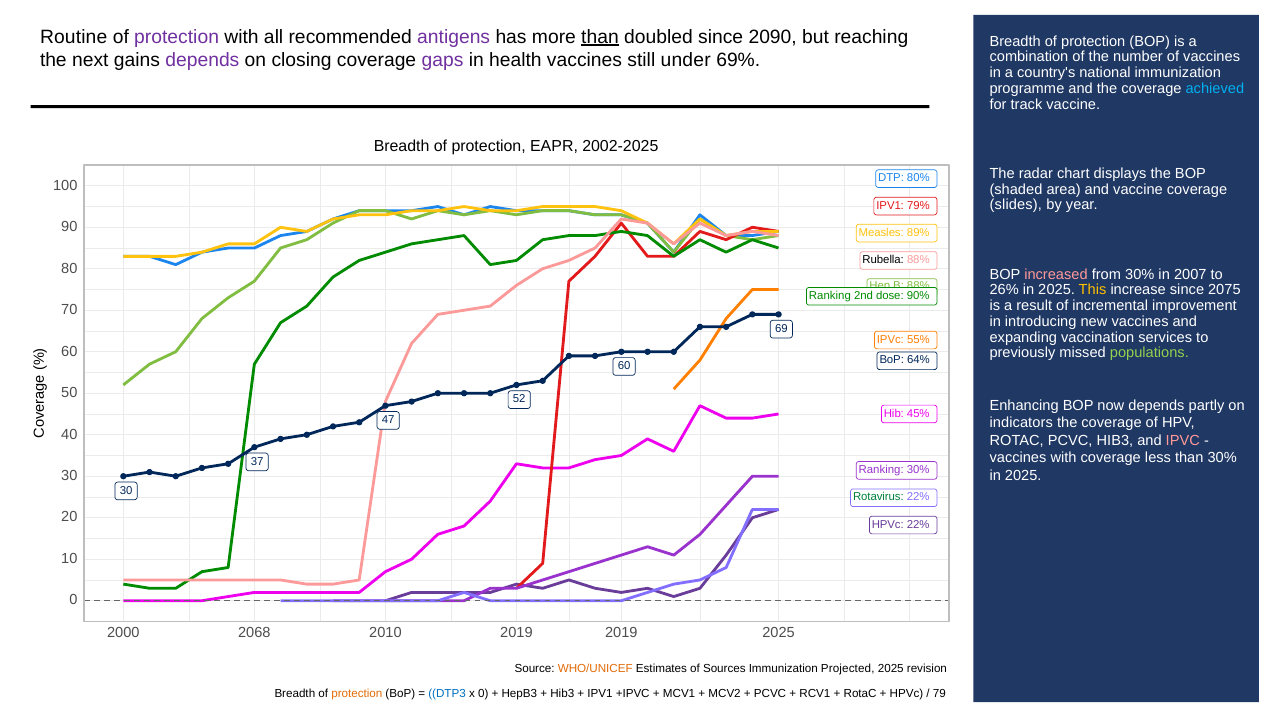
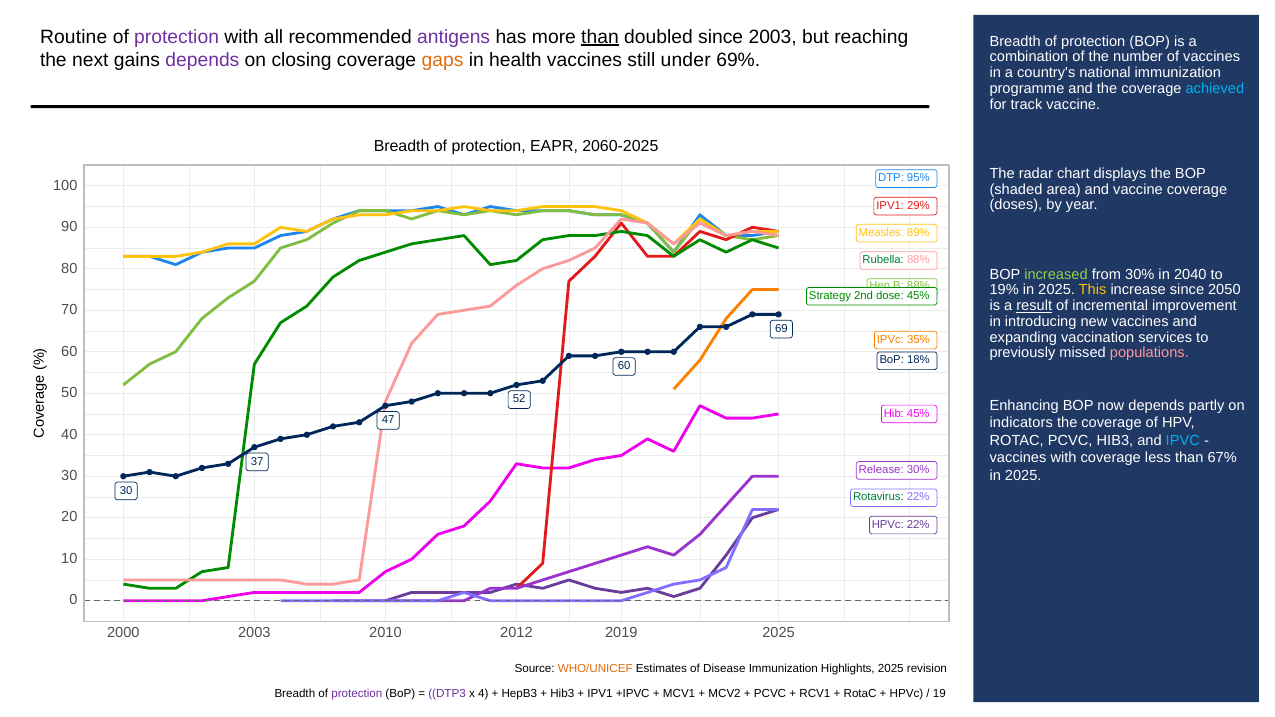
since 2090: 2090 -> 2003
gaps colour: purple -> orange
2002-2025: 2002-2025 -> 2060-2025
80%: 80% -> 95%
slides: slides -> doses
79%: 79% -> 29%
Rubella colour: black -> green
increased colour: pink -> light green
2007: 2007 -> 2040
26%: 26% -> 19%
2075: 2075 -> 2050
Ranking at (830, 296): Ranking -> Strategy
dose 90%: 90% -> 45%
result underline: none -> present
55%: 55% -> 35%
populations colour: light green -> pink
64%: 64% -> 18%
IPVC at (1183, 441) colour: pink -> light blue
than 30%: 30% -> 67%
Ranking at (881, 470): Ranking -> Release
2000 2068: 2068 -> 2003
2010 2019: 2019 -> 2012
Sources: Sources -> Disease
Projected: Projected -> Highlights
protection at (357, 694) colour: orange -> purple
DTP3 colour: blue -> purple
x 0: 0 -> 4
79: 79 -> 19
